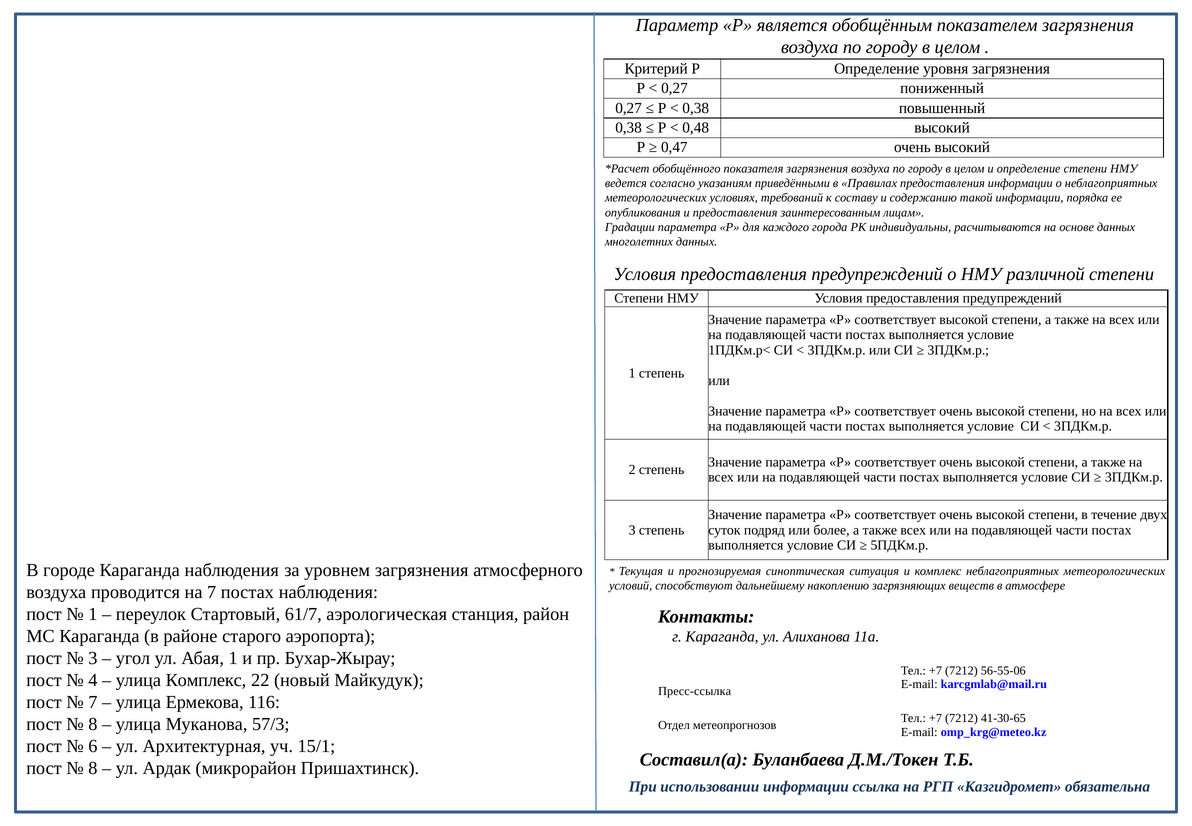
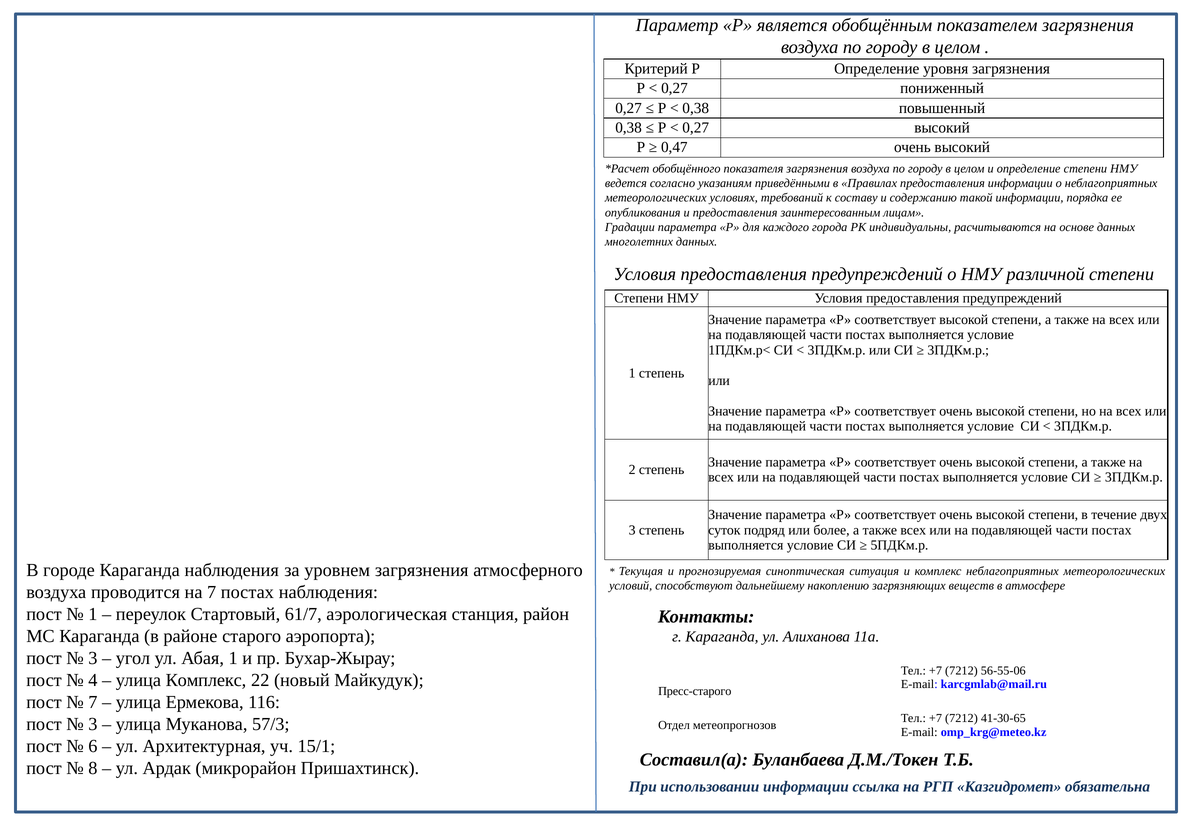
0,48 at (696, 128): 0,48 -> 0,27
Пресс-ссылка: Пресс-ссылка -> Пресс-старого
8 at (93, 724): 8 -> 3
